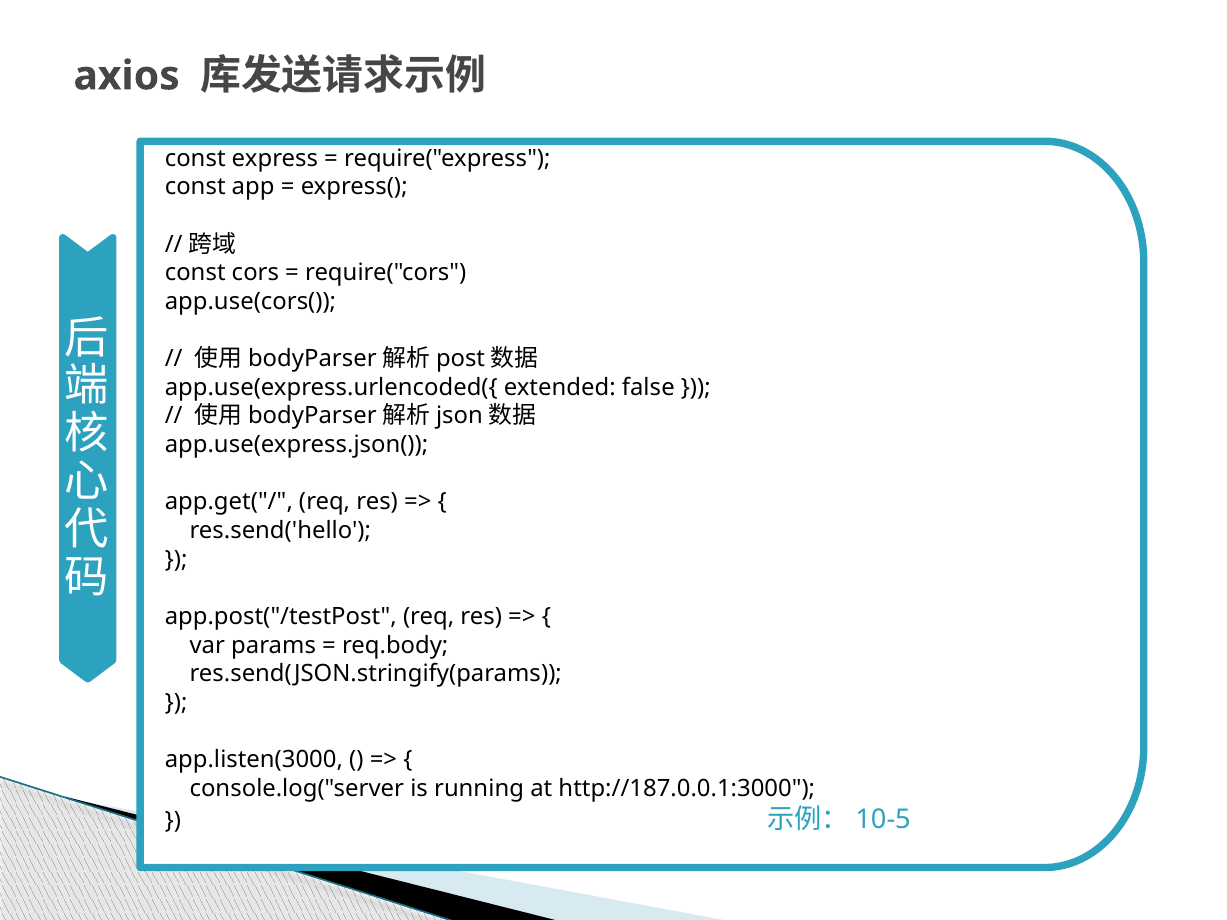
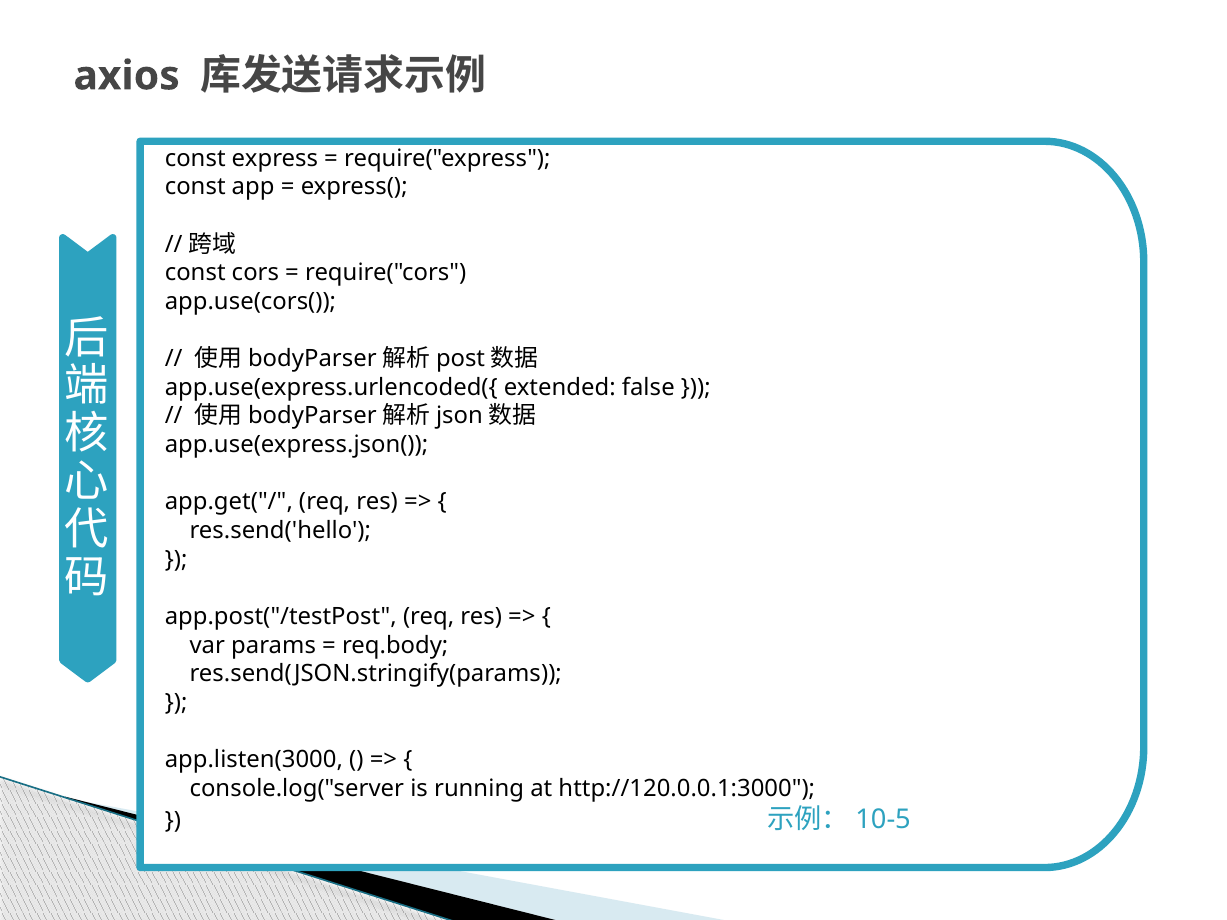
http://187.0.0.1:3000: http://187.0.0.1:3000 -> http://120.0.0.1:3000
